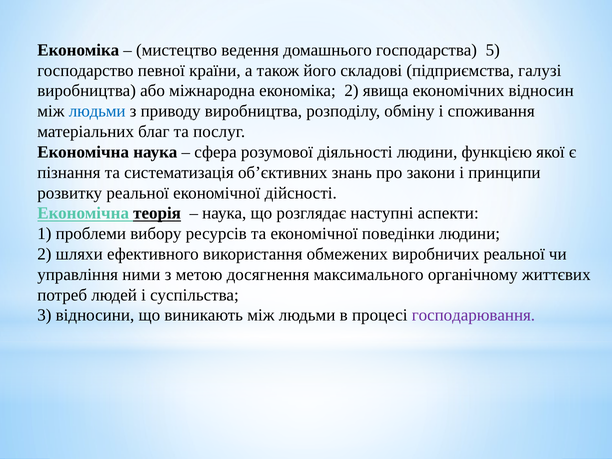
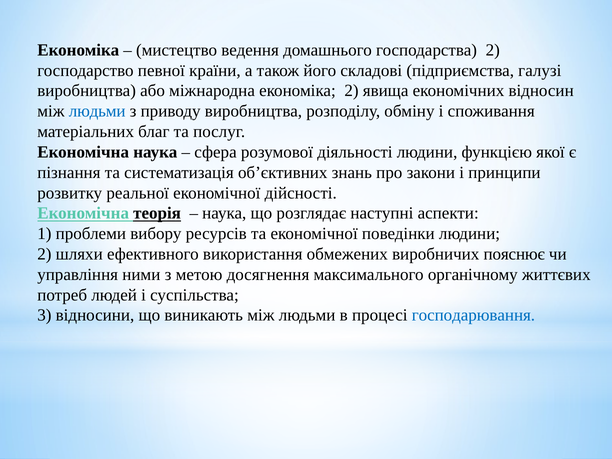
господарства 5: 5 -> 2
виробничих реальної: реальної -> пояснює
господарювання colour: purple -> blue
